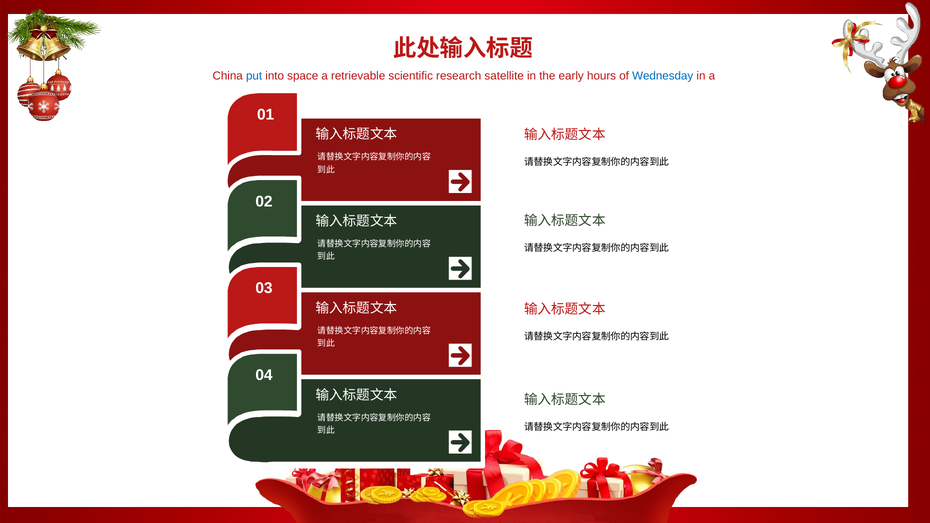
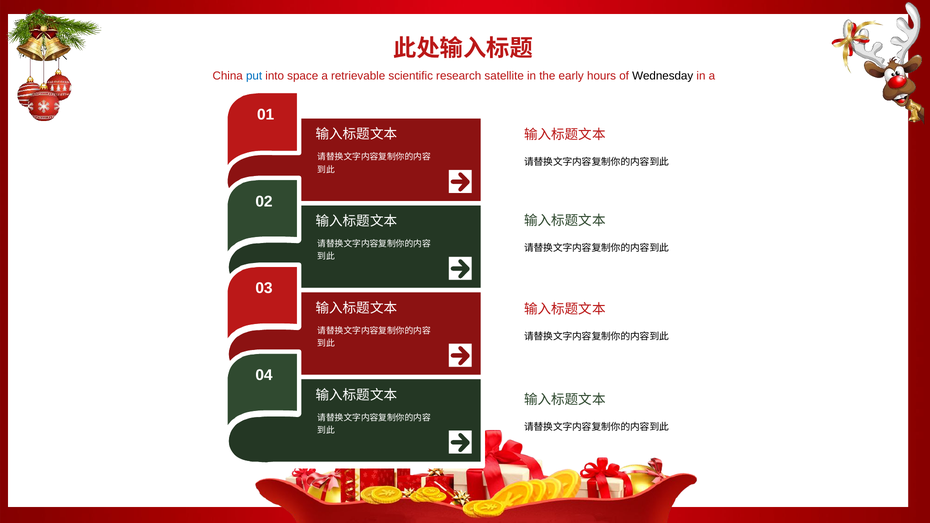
Wednesday colour: blue -> black
